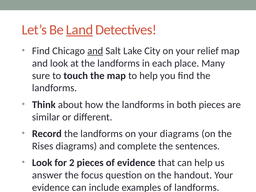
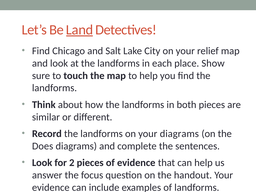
and at (95, 51) underline: present -> none
Many: Many -> Show
Rises: Rises -> Does
